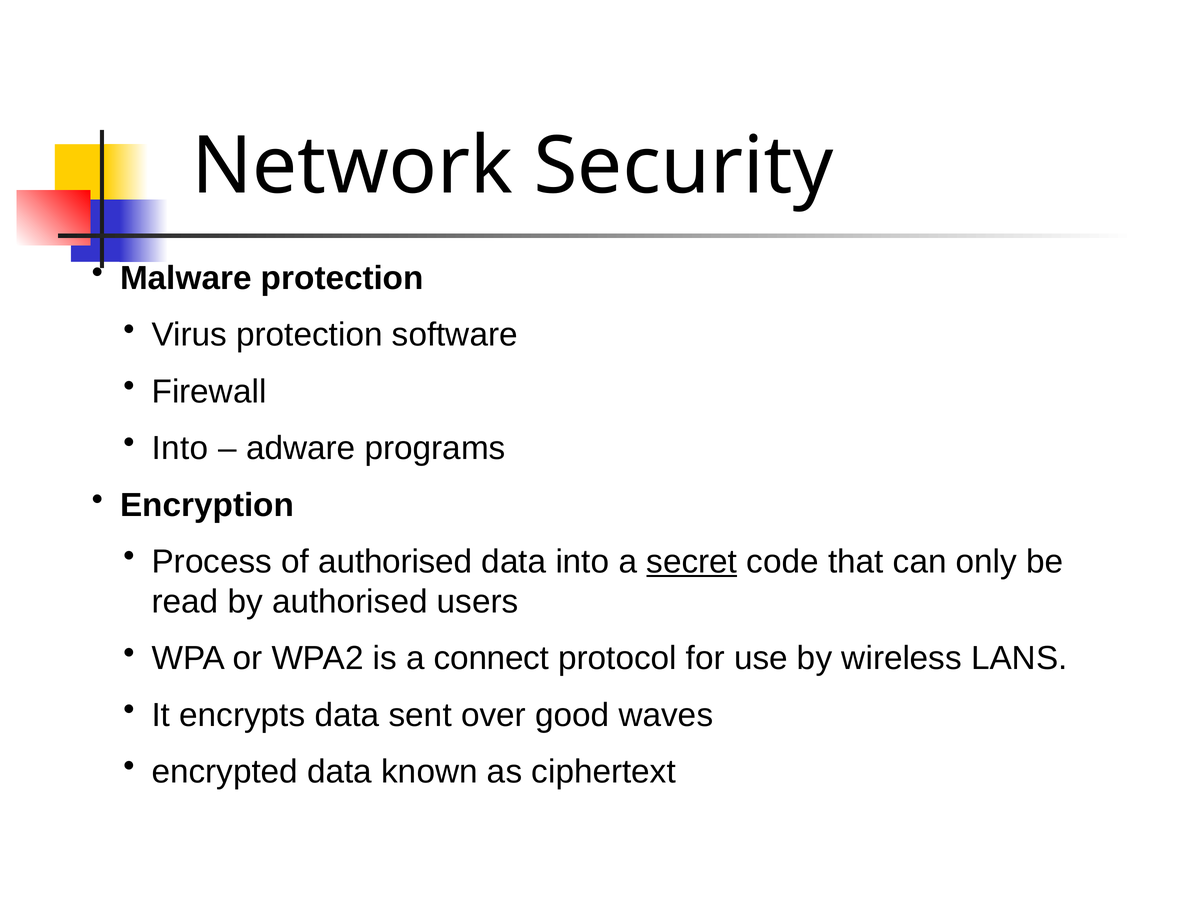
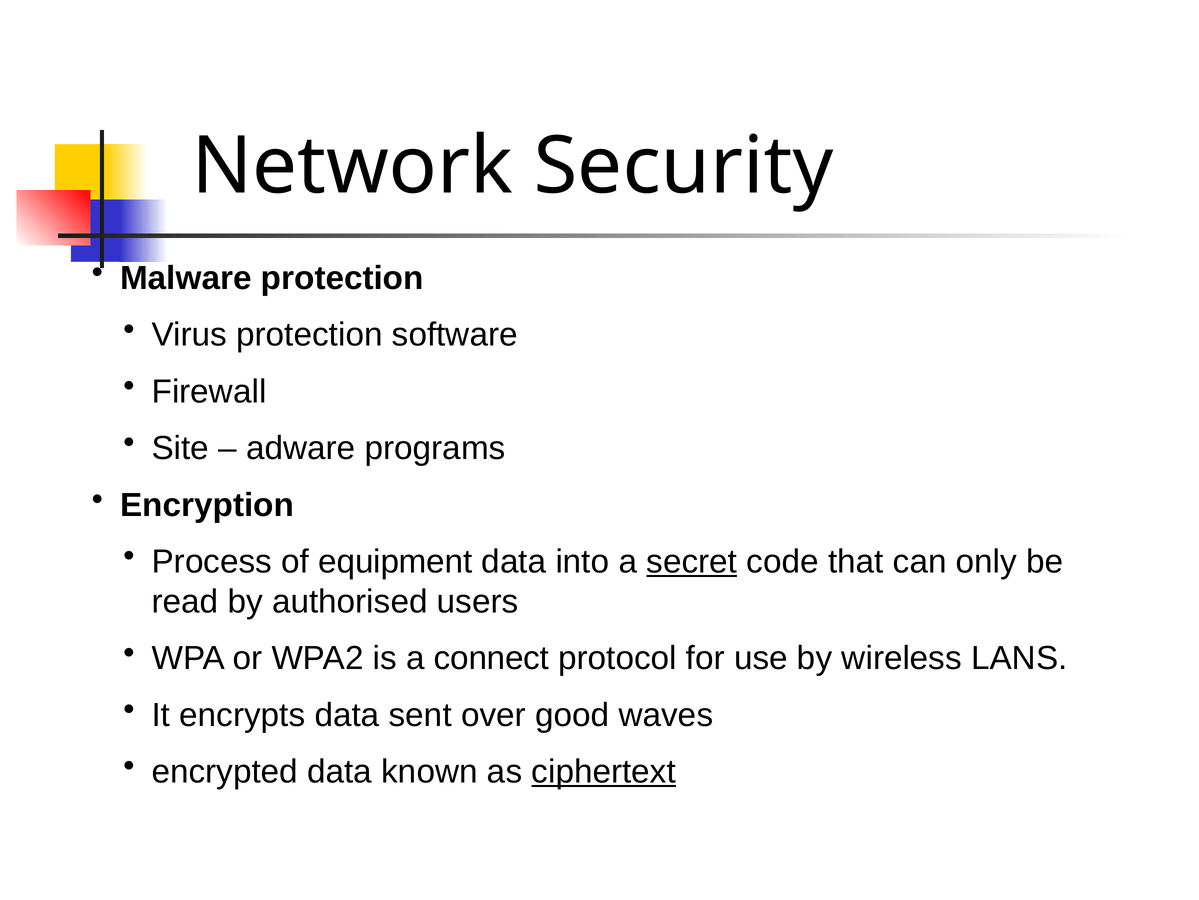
Into at (180, 448): Into -> Site
of authorised: authorised -> equipment
ciphertext underline: none -> present
